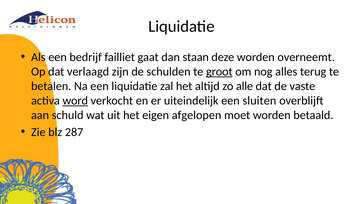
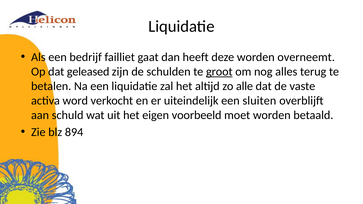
staan: staan -> heeft
verlaagd: verlaagd -> geleased
word underline: present -> none
afgelopen: afgelopen -> voorbeeld
287: 287 -> 894
